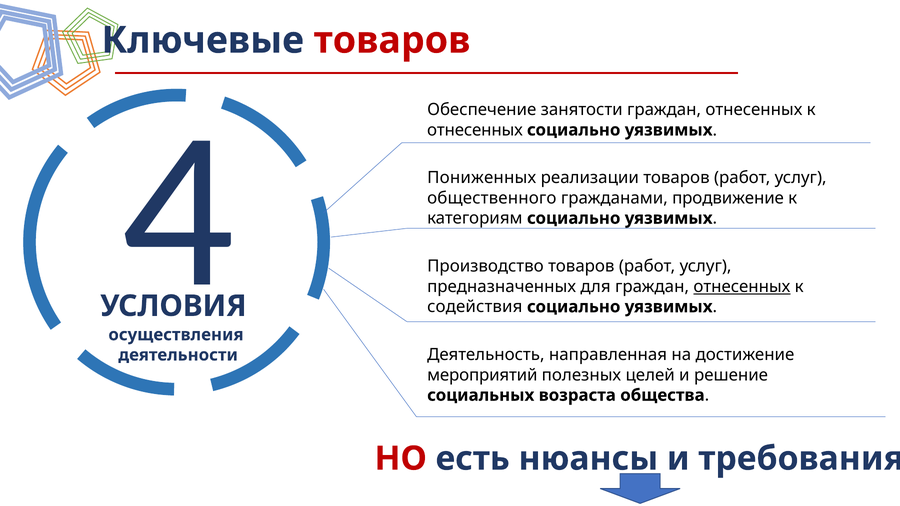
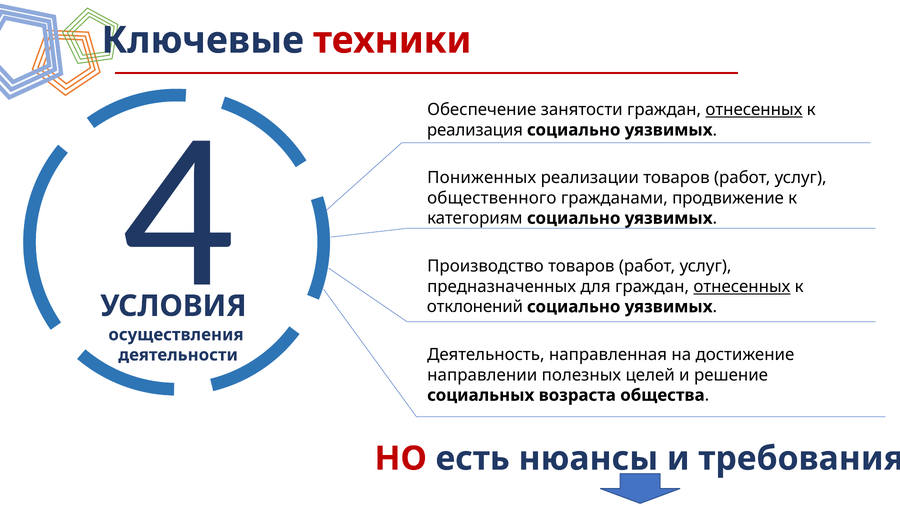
Ключевые товаров: товаров -> техники
отнесенных at (754, 110) underline: none -> present
отнесенных at (475, 130): отнесенных -> реализация
содействия: содействия -> отклонений
мероприятий: мероприятий -> направлении
